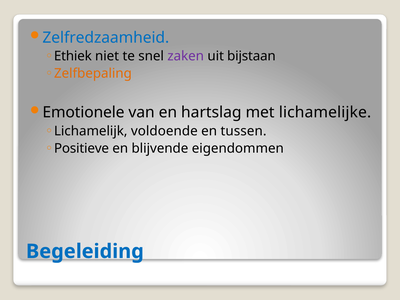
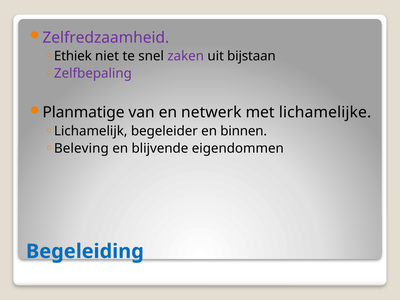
Zelfredzaamheid colour: blue -> purple
Zelfbepaling colour: orange -> purple
Emotionele: Emotionele -> Planmatige
hartslag: hartslag -> netwerk
voldoende: voldoende -> begeleider
tussen: tussen -> binnen
Positieve: Positieve -> Beleving
